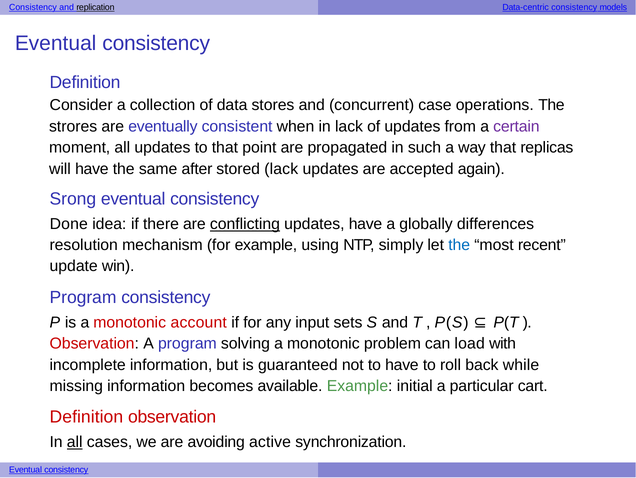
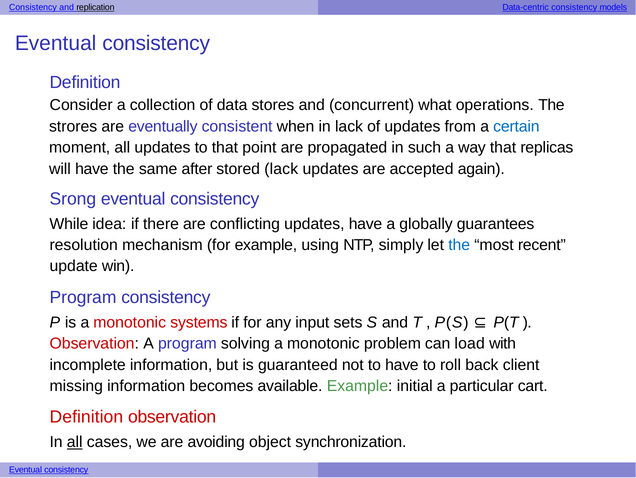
case: case -> what
certain colour: purple -> blue
Done: Done -> While
conflicting underline: present -> none
differences: differences -> guarantees
account: account -> systems
while: while -> client
active: active -> object
